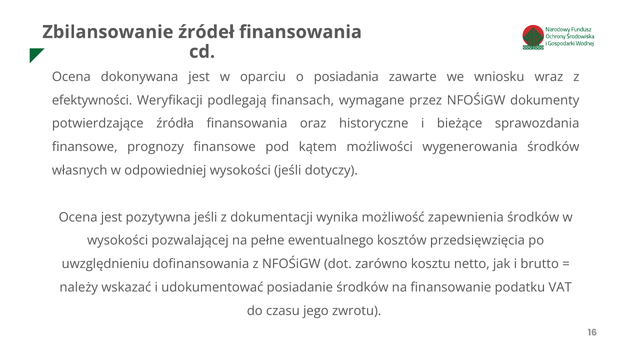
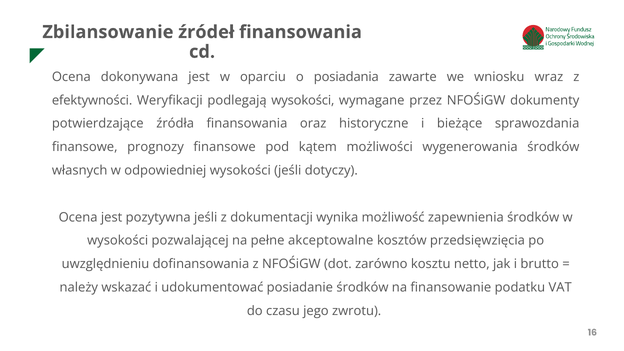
podlegają finansach: finansach -> wysokości
ewentualnego: ewentualnego -> akceptowalne
